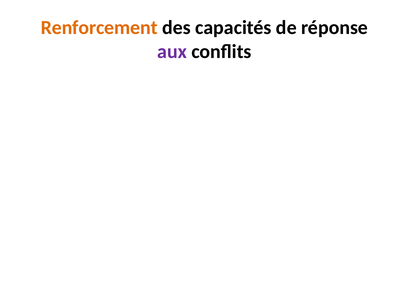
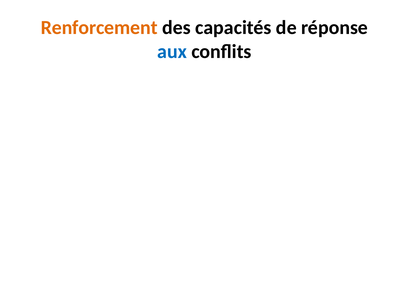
aux colour: purple -> blue
